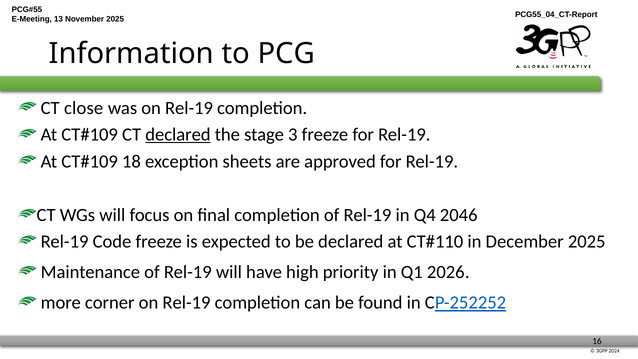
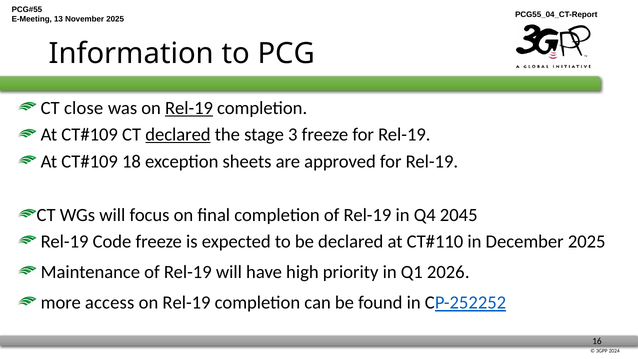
Rel-19 at (189, 108) underline: none -> present
2046: 2046 -> 2045
corner: corner -> access
